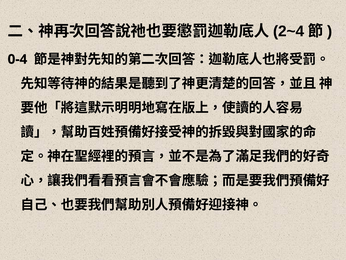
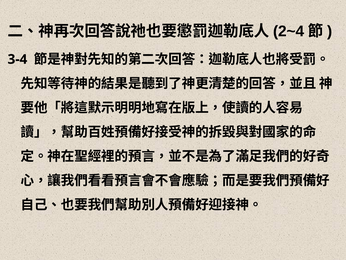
0-4: 0-4 -> 3-4
